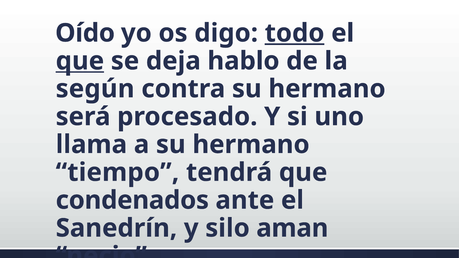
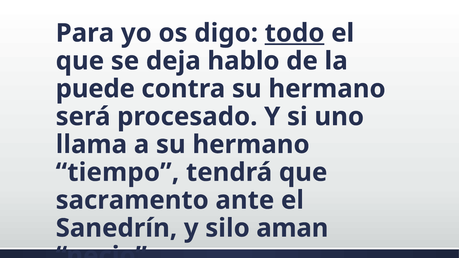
Oído: Oído -> Para
que at (80, 61) underline: present -> none
según: según -> puede
condenados: condenados -> sacramento
